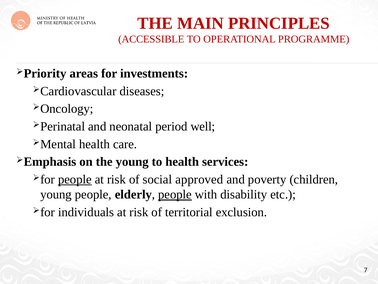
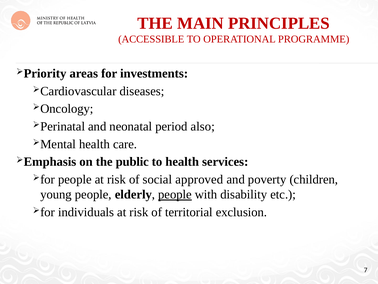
well: well -> also
the young: young -> public
people at (75, 179) underline: present -> none
